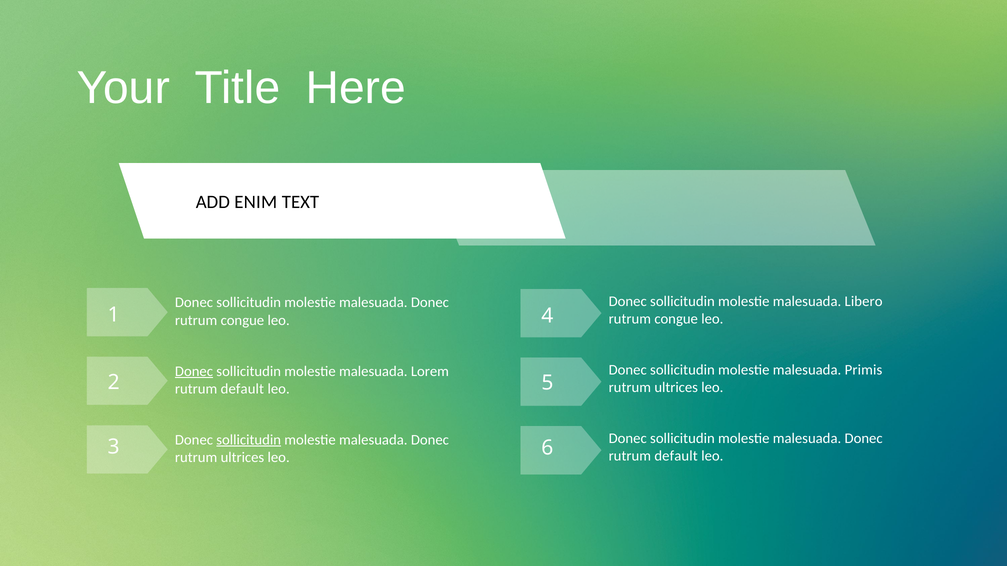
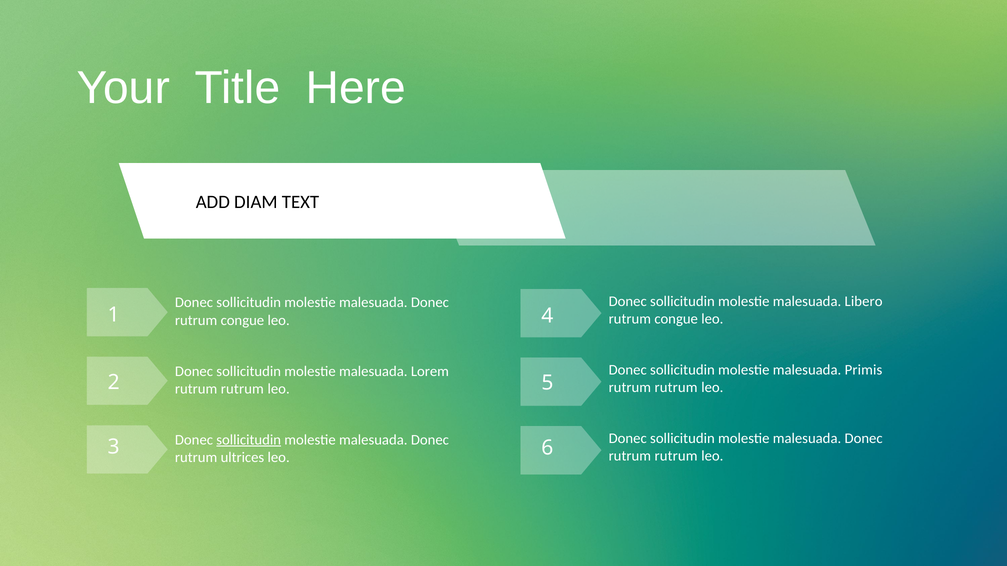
ENIM: ENIM -> DIAM
Donec at (194, 371) underline: present -> none
ultrices at (676, 388): ultrices -> rutrum
default at (242, 389): default -> rutrum
default at (676, 456): default -> rutrum
